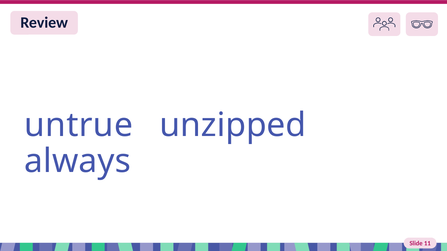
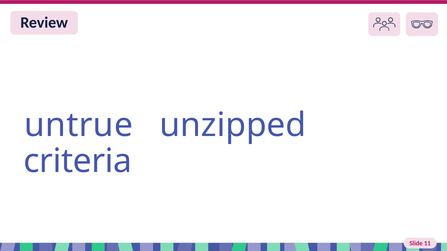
always: always -> criteria
